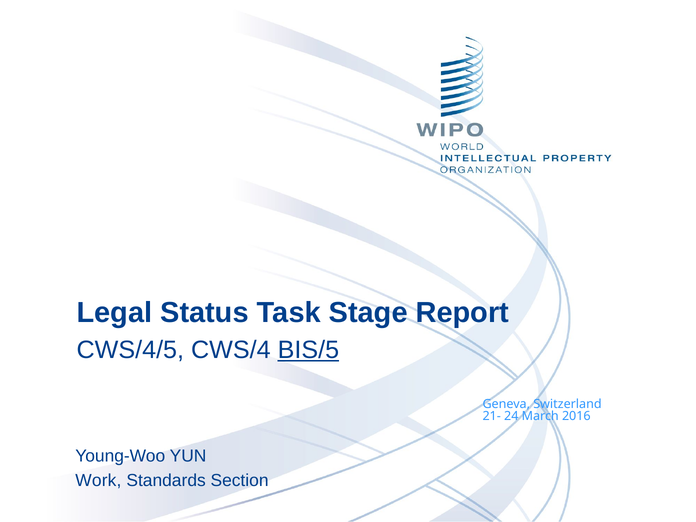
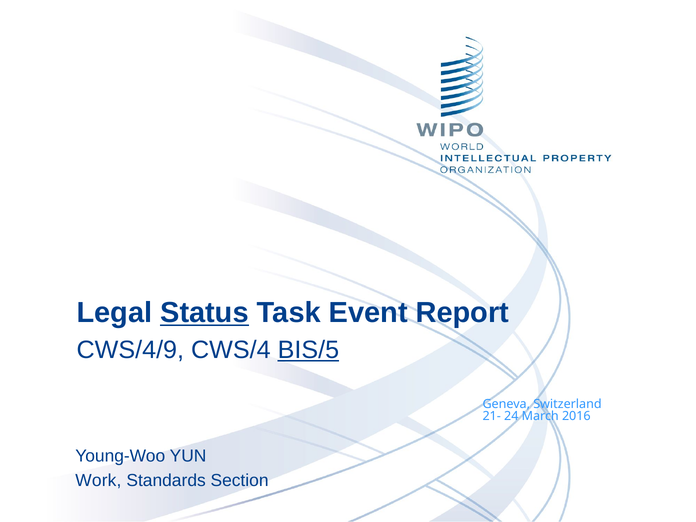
Status underline: none -> present
Stage: Stage -> Event
CWS/4/5: CWS/4/5 -> CWS/4/9
